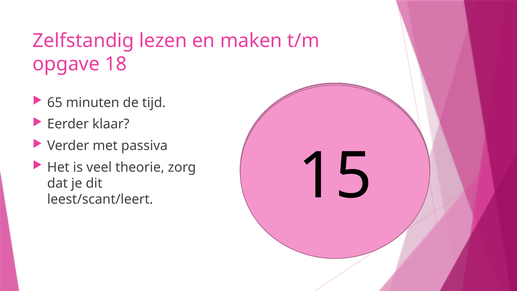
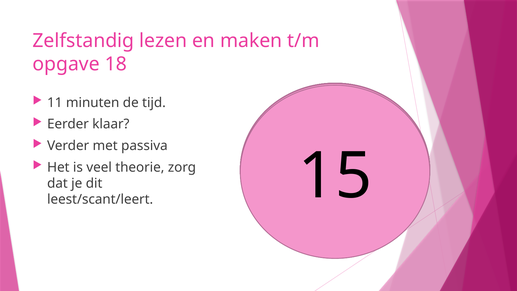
65 at (55, 103): 65 -> 11
